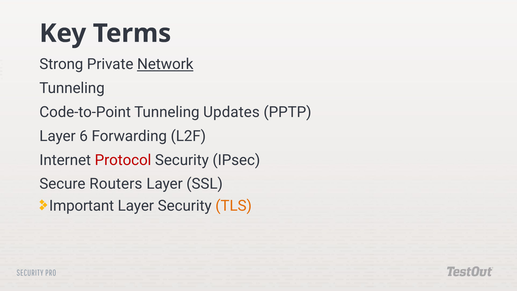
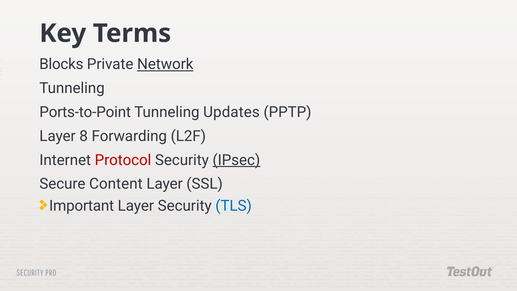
Strong: Strong -> Blocks
Code-to-Point: Code-to-Point -> Ports-to-Point
6: 6 -> 8
IPsec underline: none -> present
Routers: Routers -> Content
TLS colour: orange -> blue
